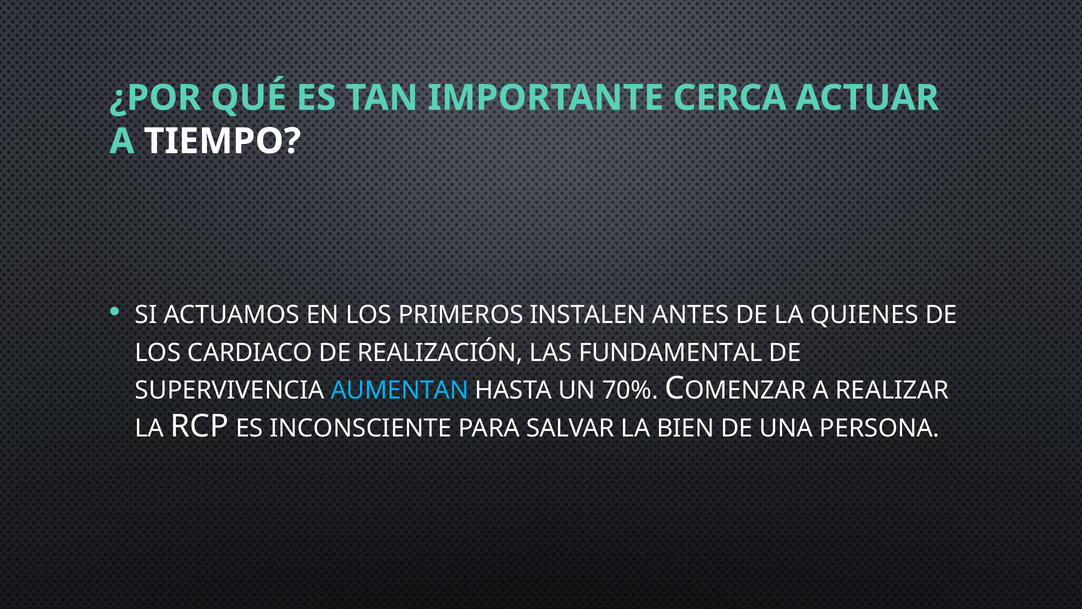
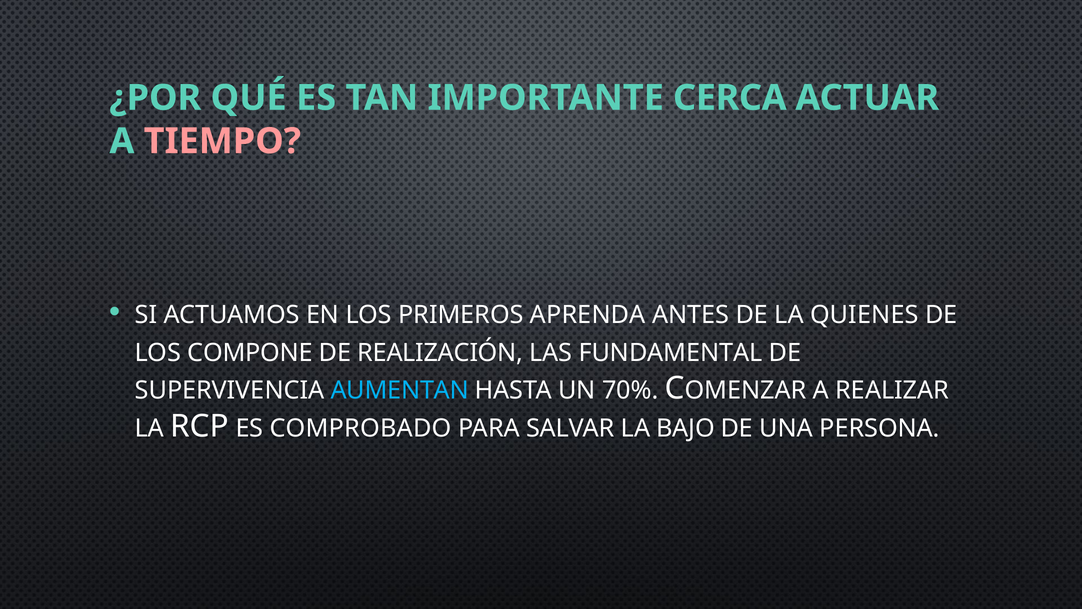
TIEMPO colour: white -> pink
INSTALEN: INSTALEN -> APRENDA
CARDIACO: CARDIACO -> COMPONE
INCONSCIENTE: INCONSCIENTE -> COMPROBADO
BIEN: BIEN -> BAJO
